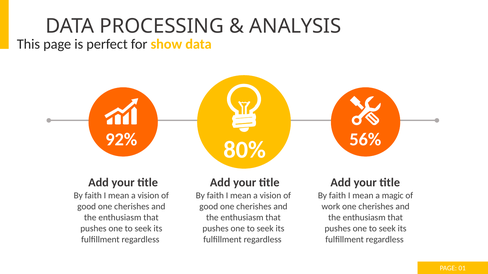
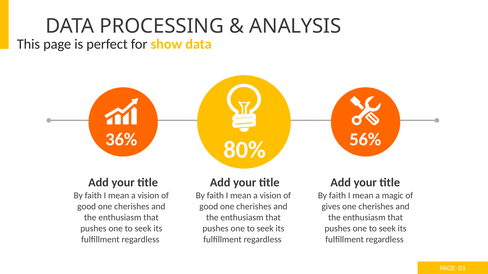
92%: 92% -> 36%
work: work -> gives
